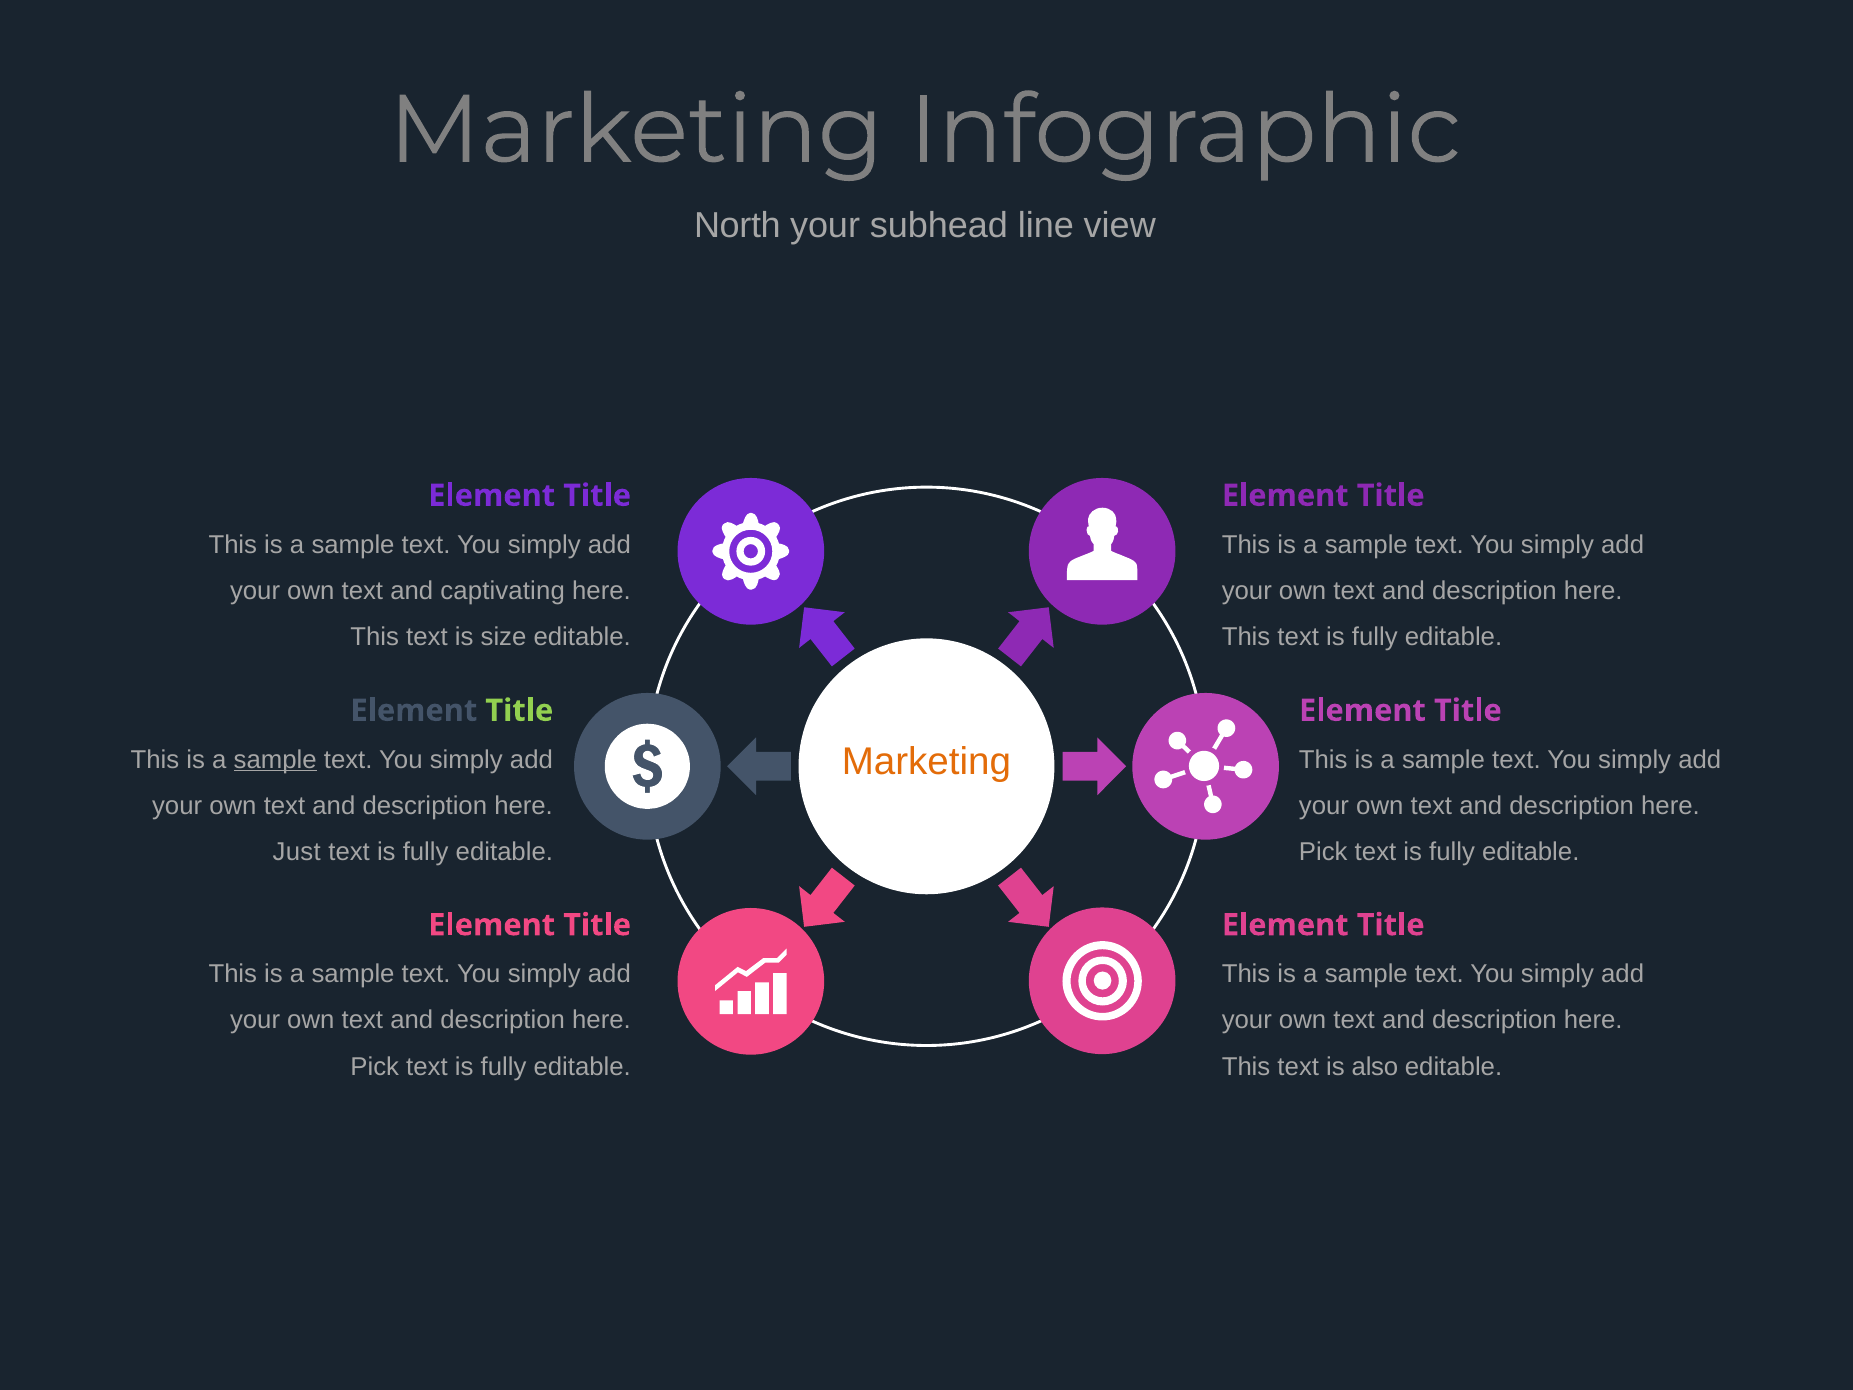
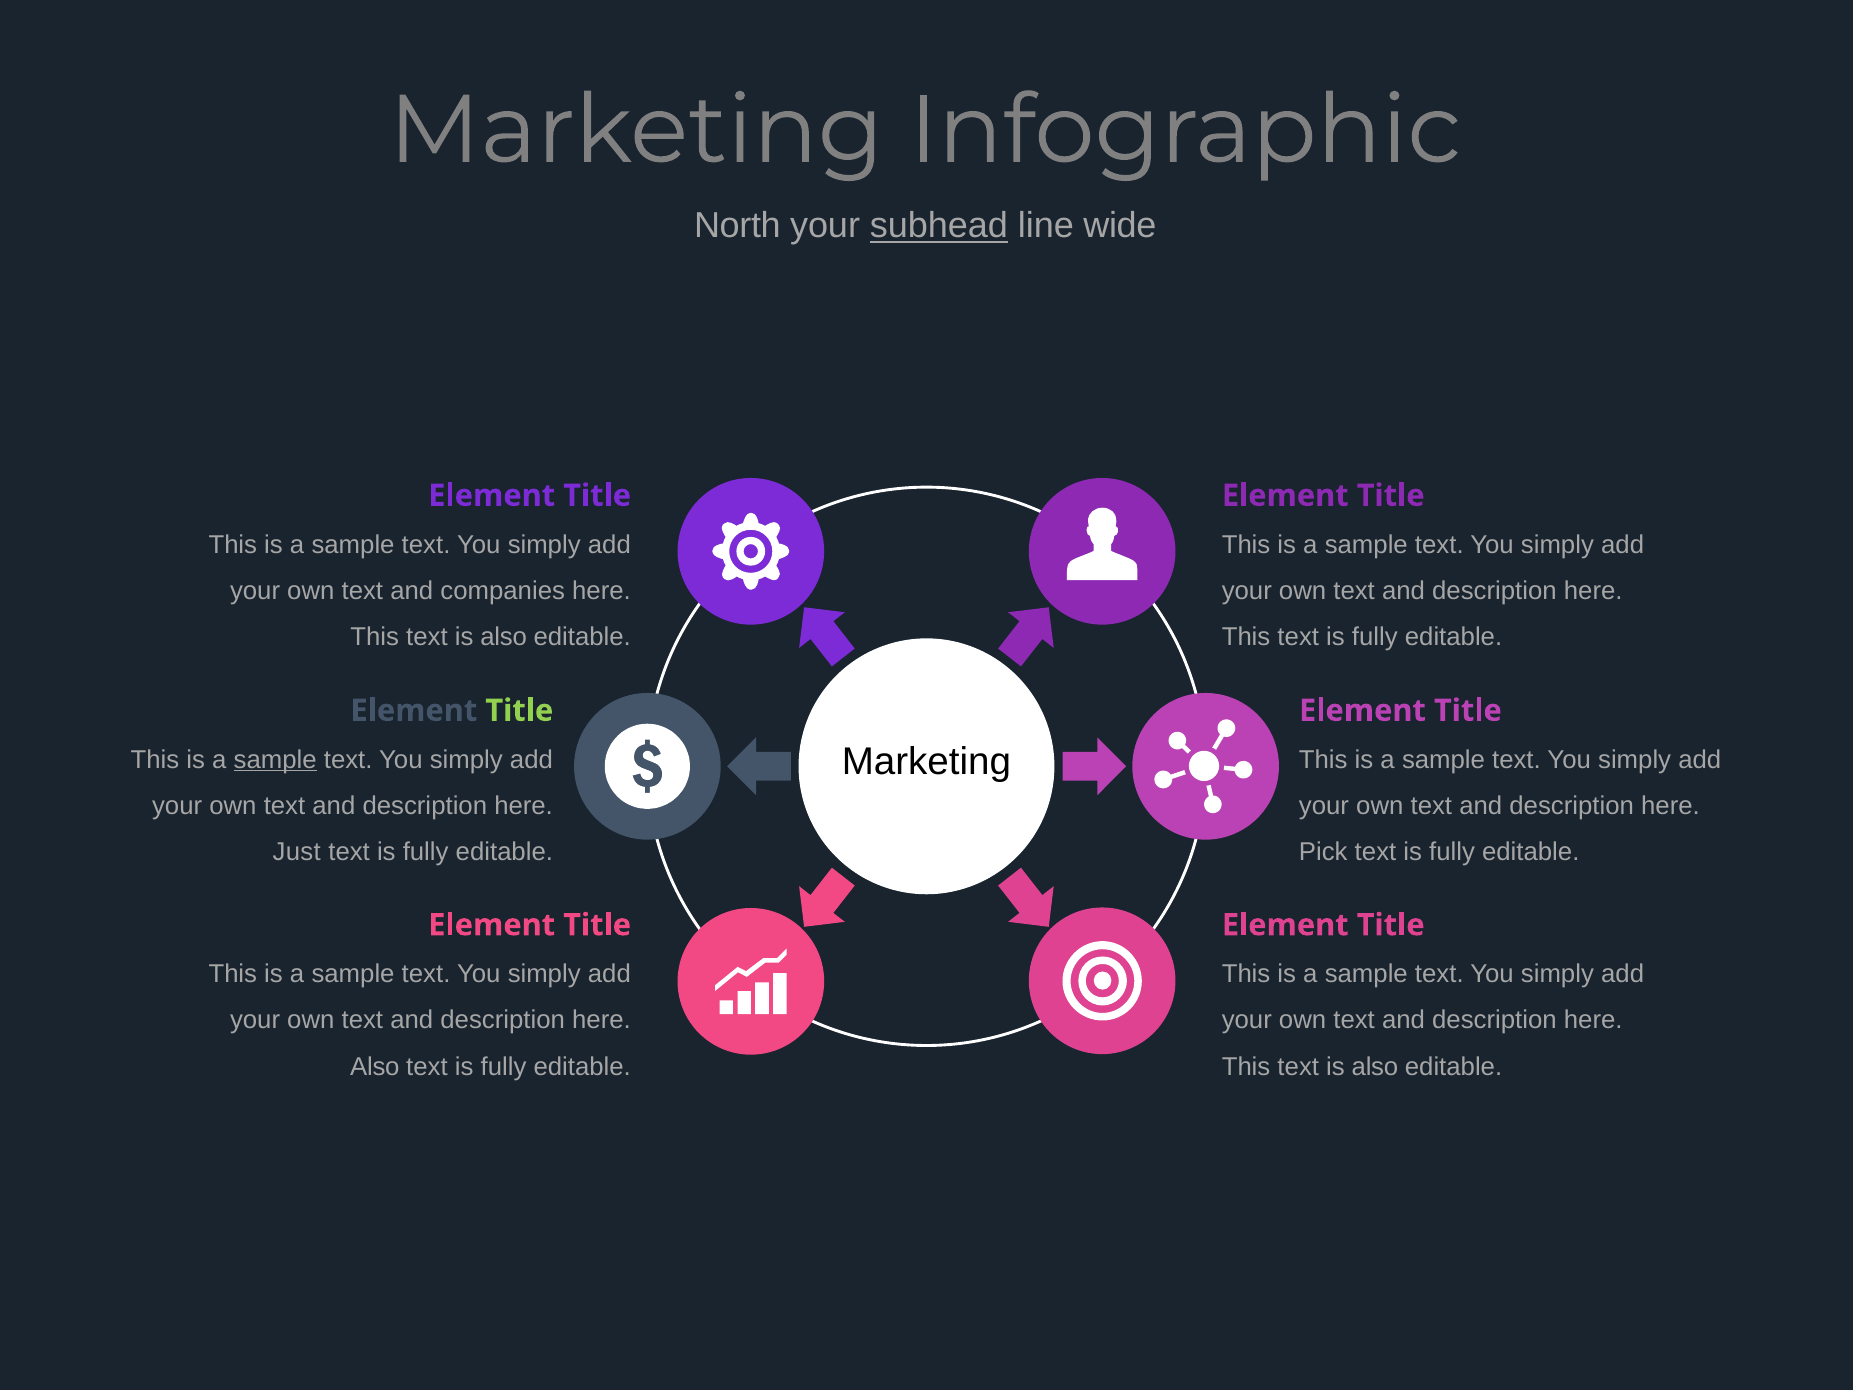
subhead underline: none -> present
view: view -> wide
captivating: captivating -> companies
size at (504, 637): size -> also
Marketing at (926, 761) colour: orange -> black
Pick at (375, 1067): Pick -> Also
